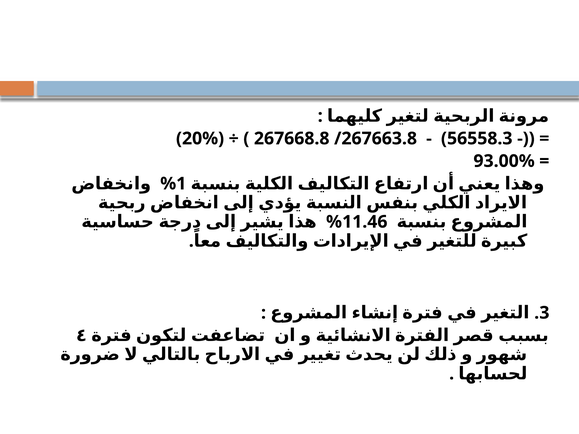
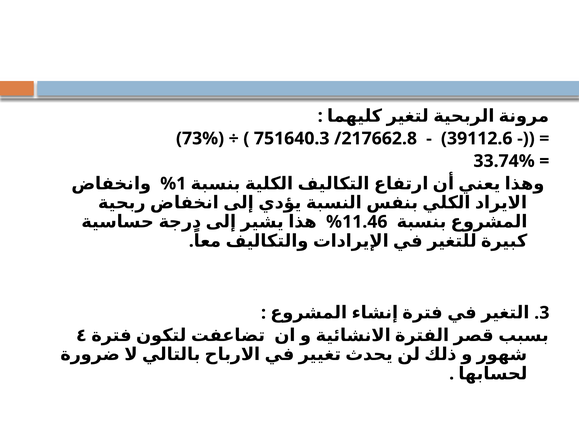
20%: 20% -> 73%
267668.8: 267668.8 -> 751640.3
267663.8: 267663.8 -> 217662.8
56558.3: 56558.3 -> 39112.6
93.00%: 93.00% -> 33.74%
